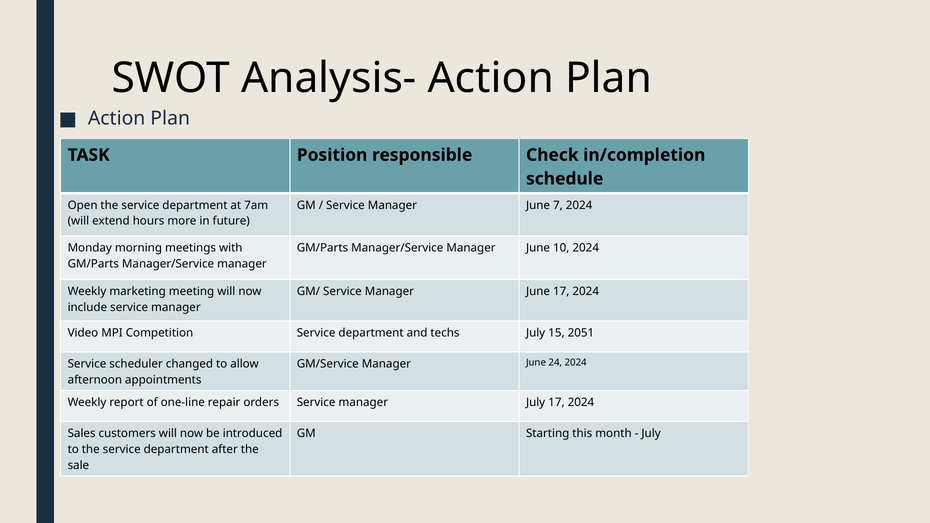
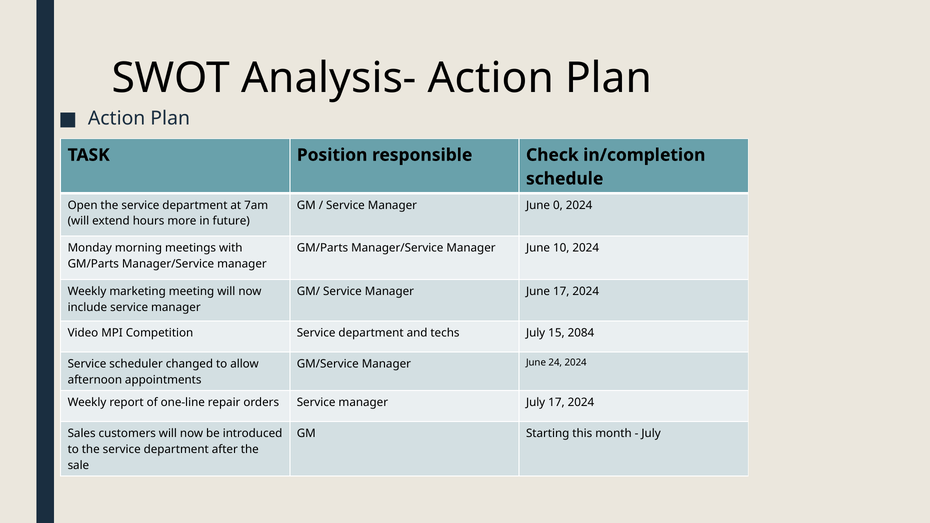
7: 7 -> 0
2051: 2051 -> 2084
